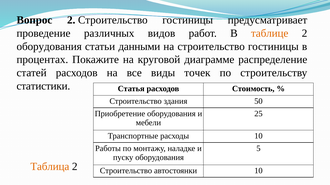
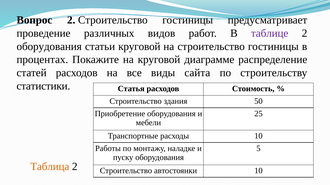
таблице colour: orange -> purple
статьи данными: данными -> круговой
точек: точек -> сайта
